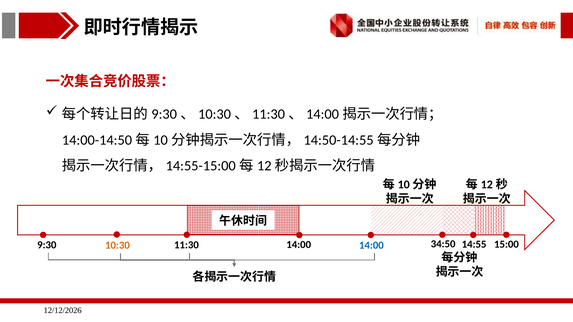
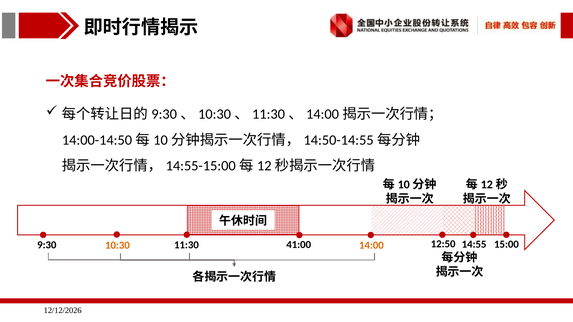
34:50: 34:50 -> 12:50
11:30 14:00: 14:00 -> 41:00
14:00 at (371, 245) colour: blue -> orange
